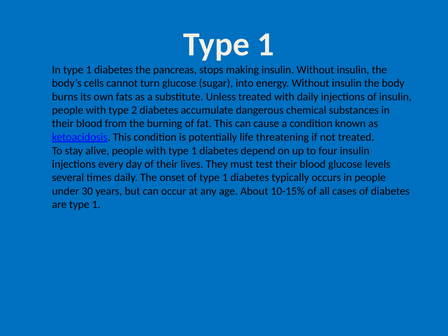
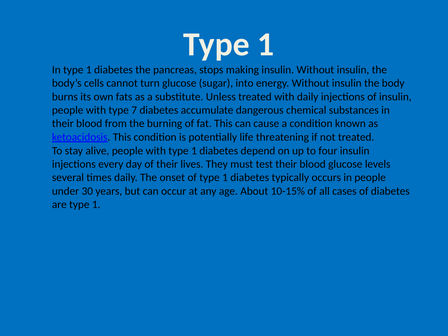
2: 2 -> 7
